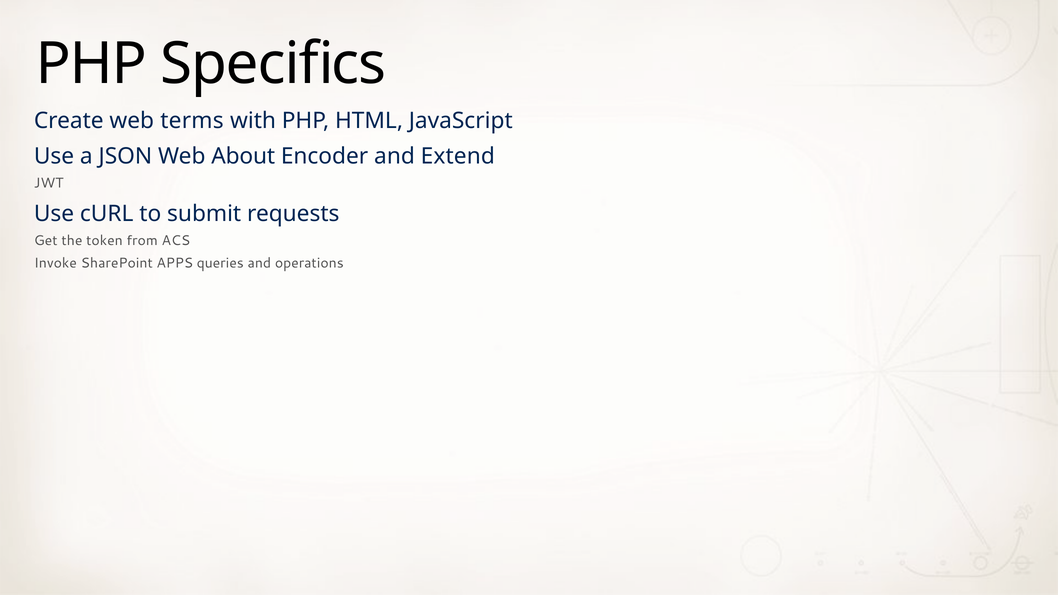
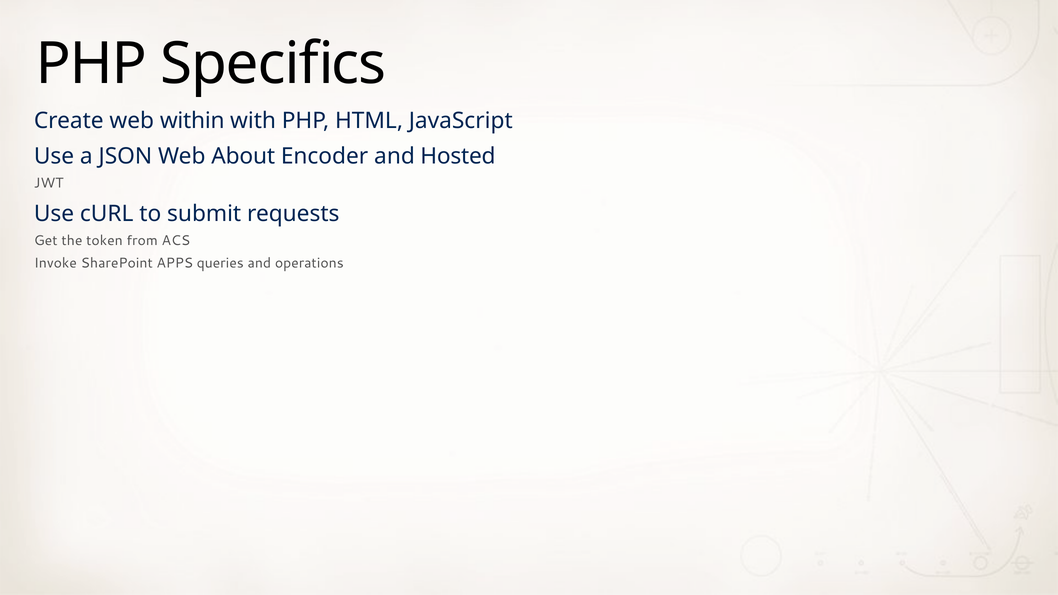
terms: terms -> within
Extend: Extend -> Hosted
